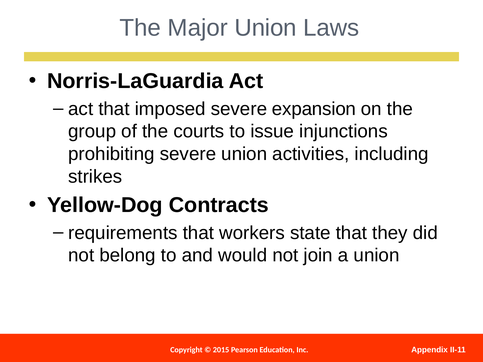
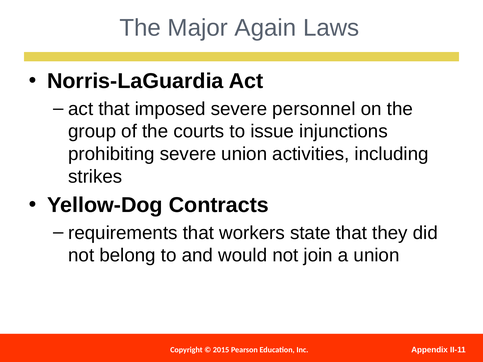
Major Union: Union -> Again
expansion: expansion -> personnel
